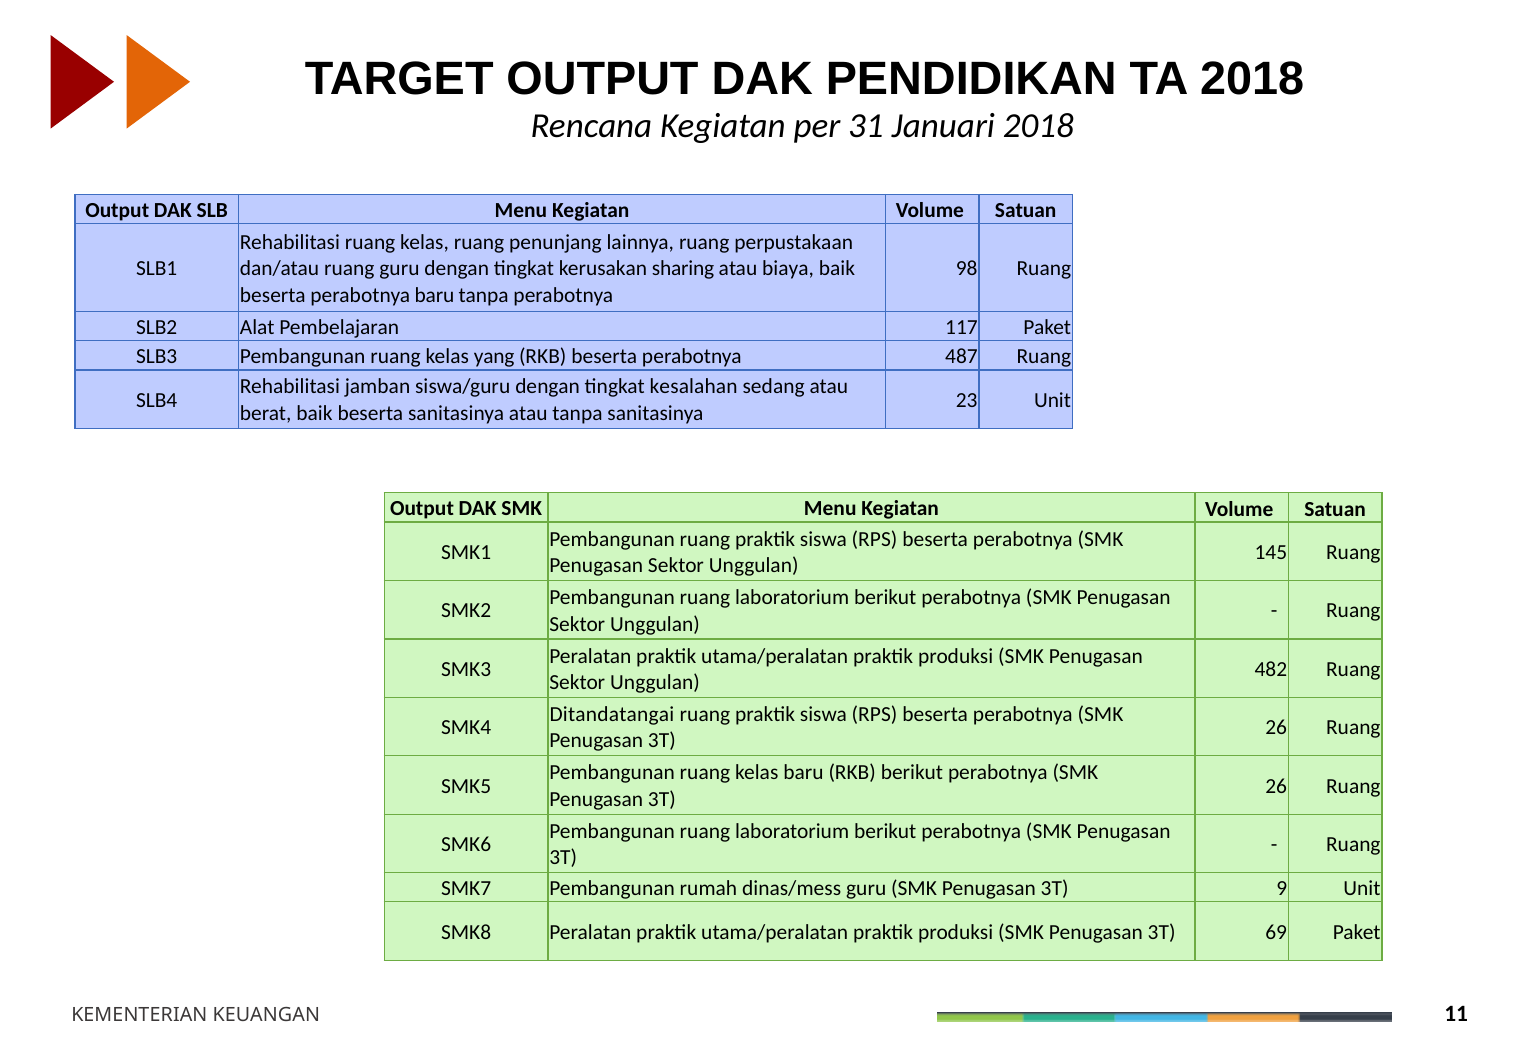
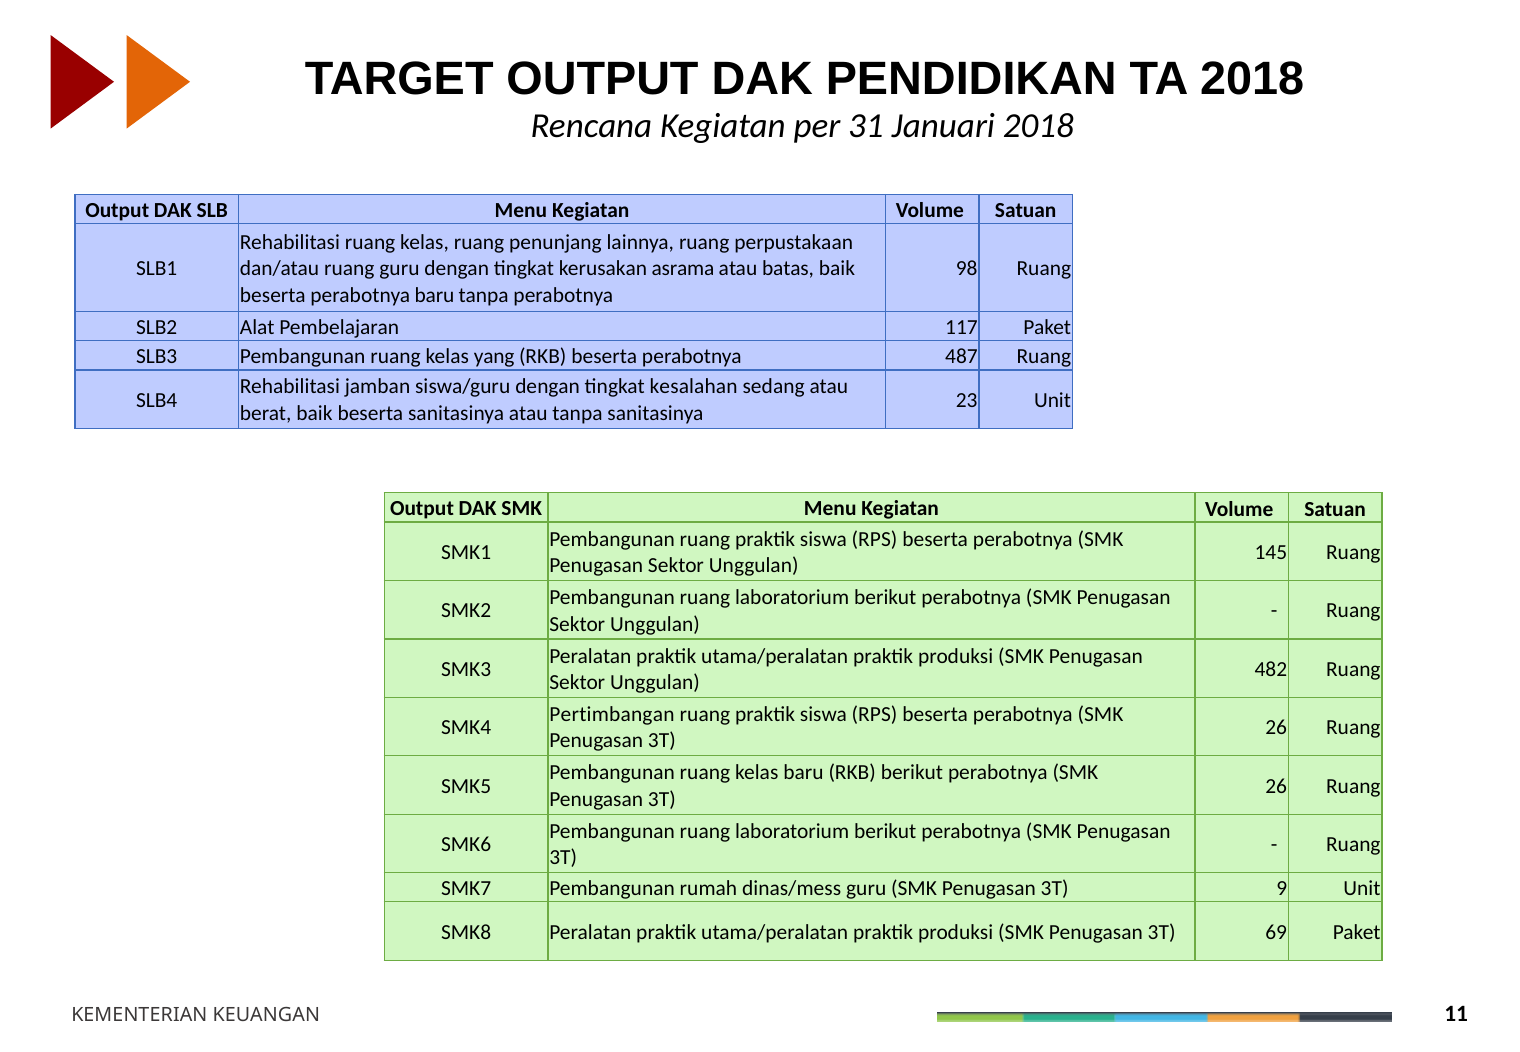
sharing: sharing -> asrama
biaya: biaya -> batas
Ditandatangai: Ditandatangai -> Pertimbangan
